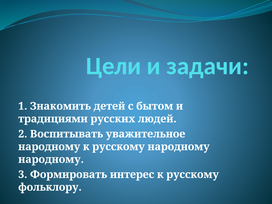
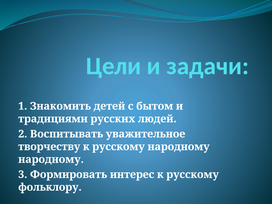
народному at (49, 147): народному -> творчеству
